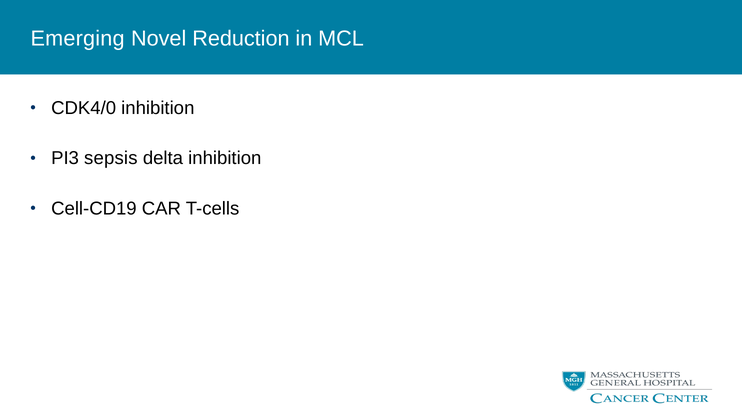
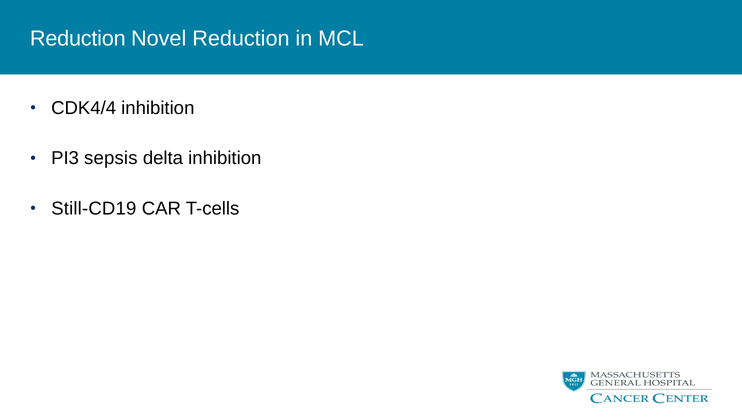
Emerging at (78, 39): Emerging -> Reduction
CDK4/0: CDK4/0 -> CDK4/4
Cell-CD19: Cell-CD19 -> Still-CD19
